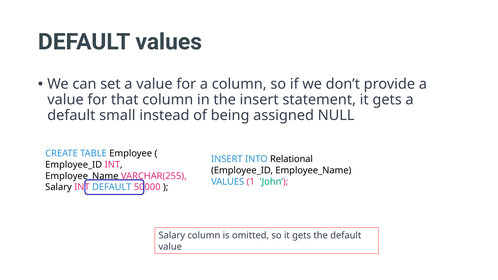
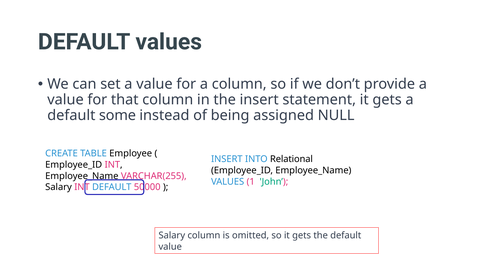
small: small -> some
